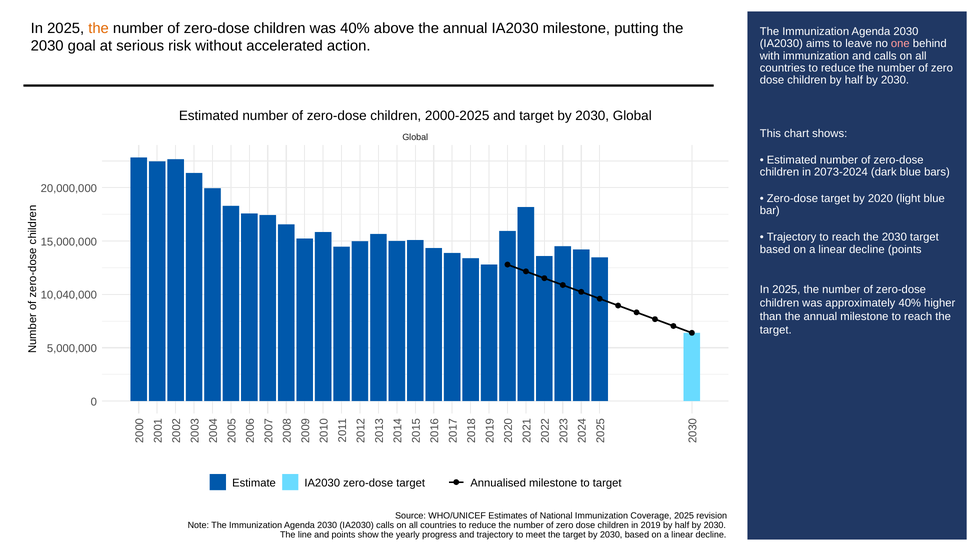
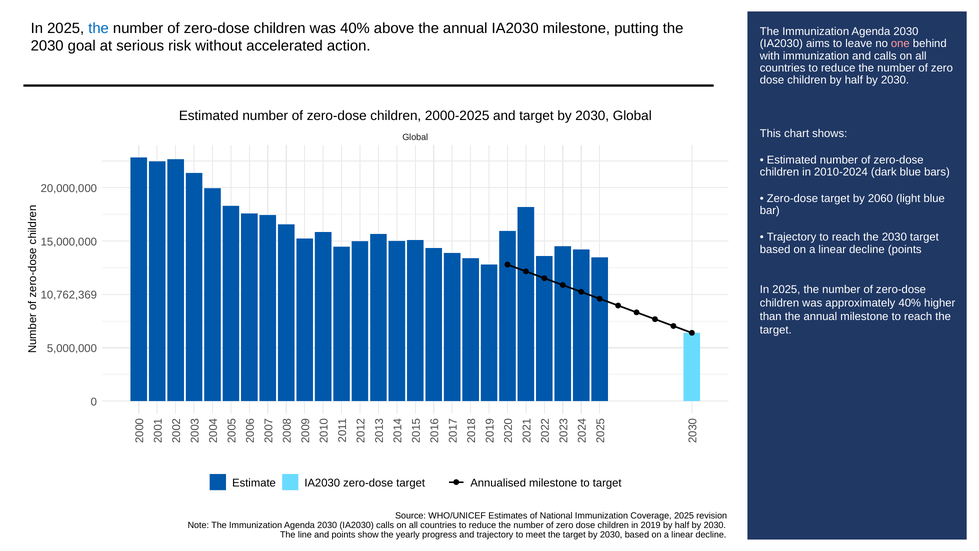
the at (99, 28) colour: orange -> blue
2073-2024: 2073-2024 -> 2010-2024
2020: 2020 -> 2060
10,040,000: 10,040,000 -> 10,762,369
